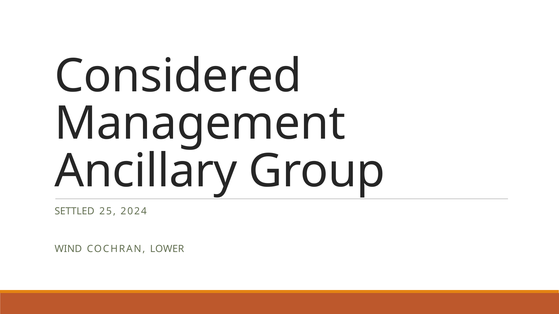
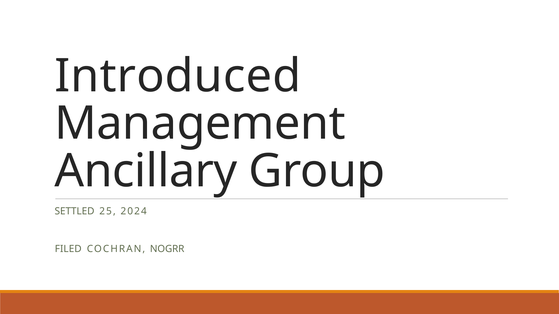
Considered: Considered -> Introduced
WIND: WIND -> FILED
LOWER: LOWER -> NOGRR
